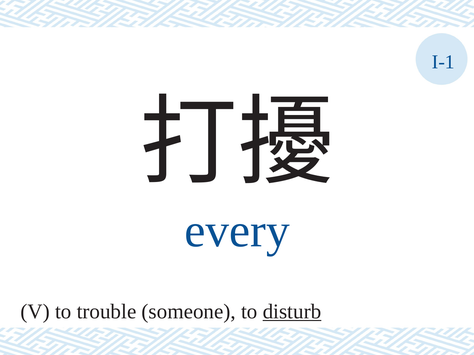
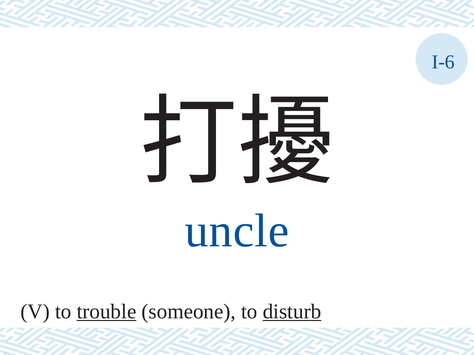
I-1: I-1 -> I-6
every: every -> uncle
trouble underline: none -> present
